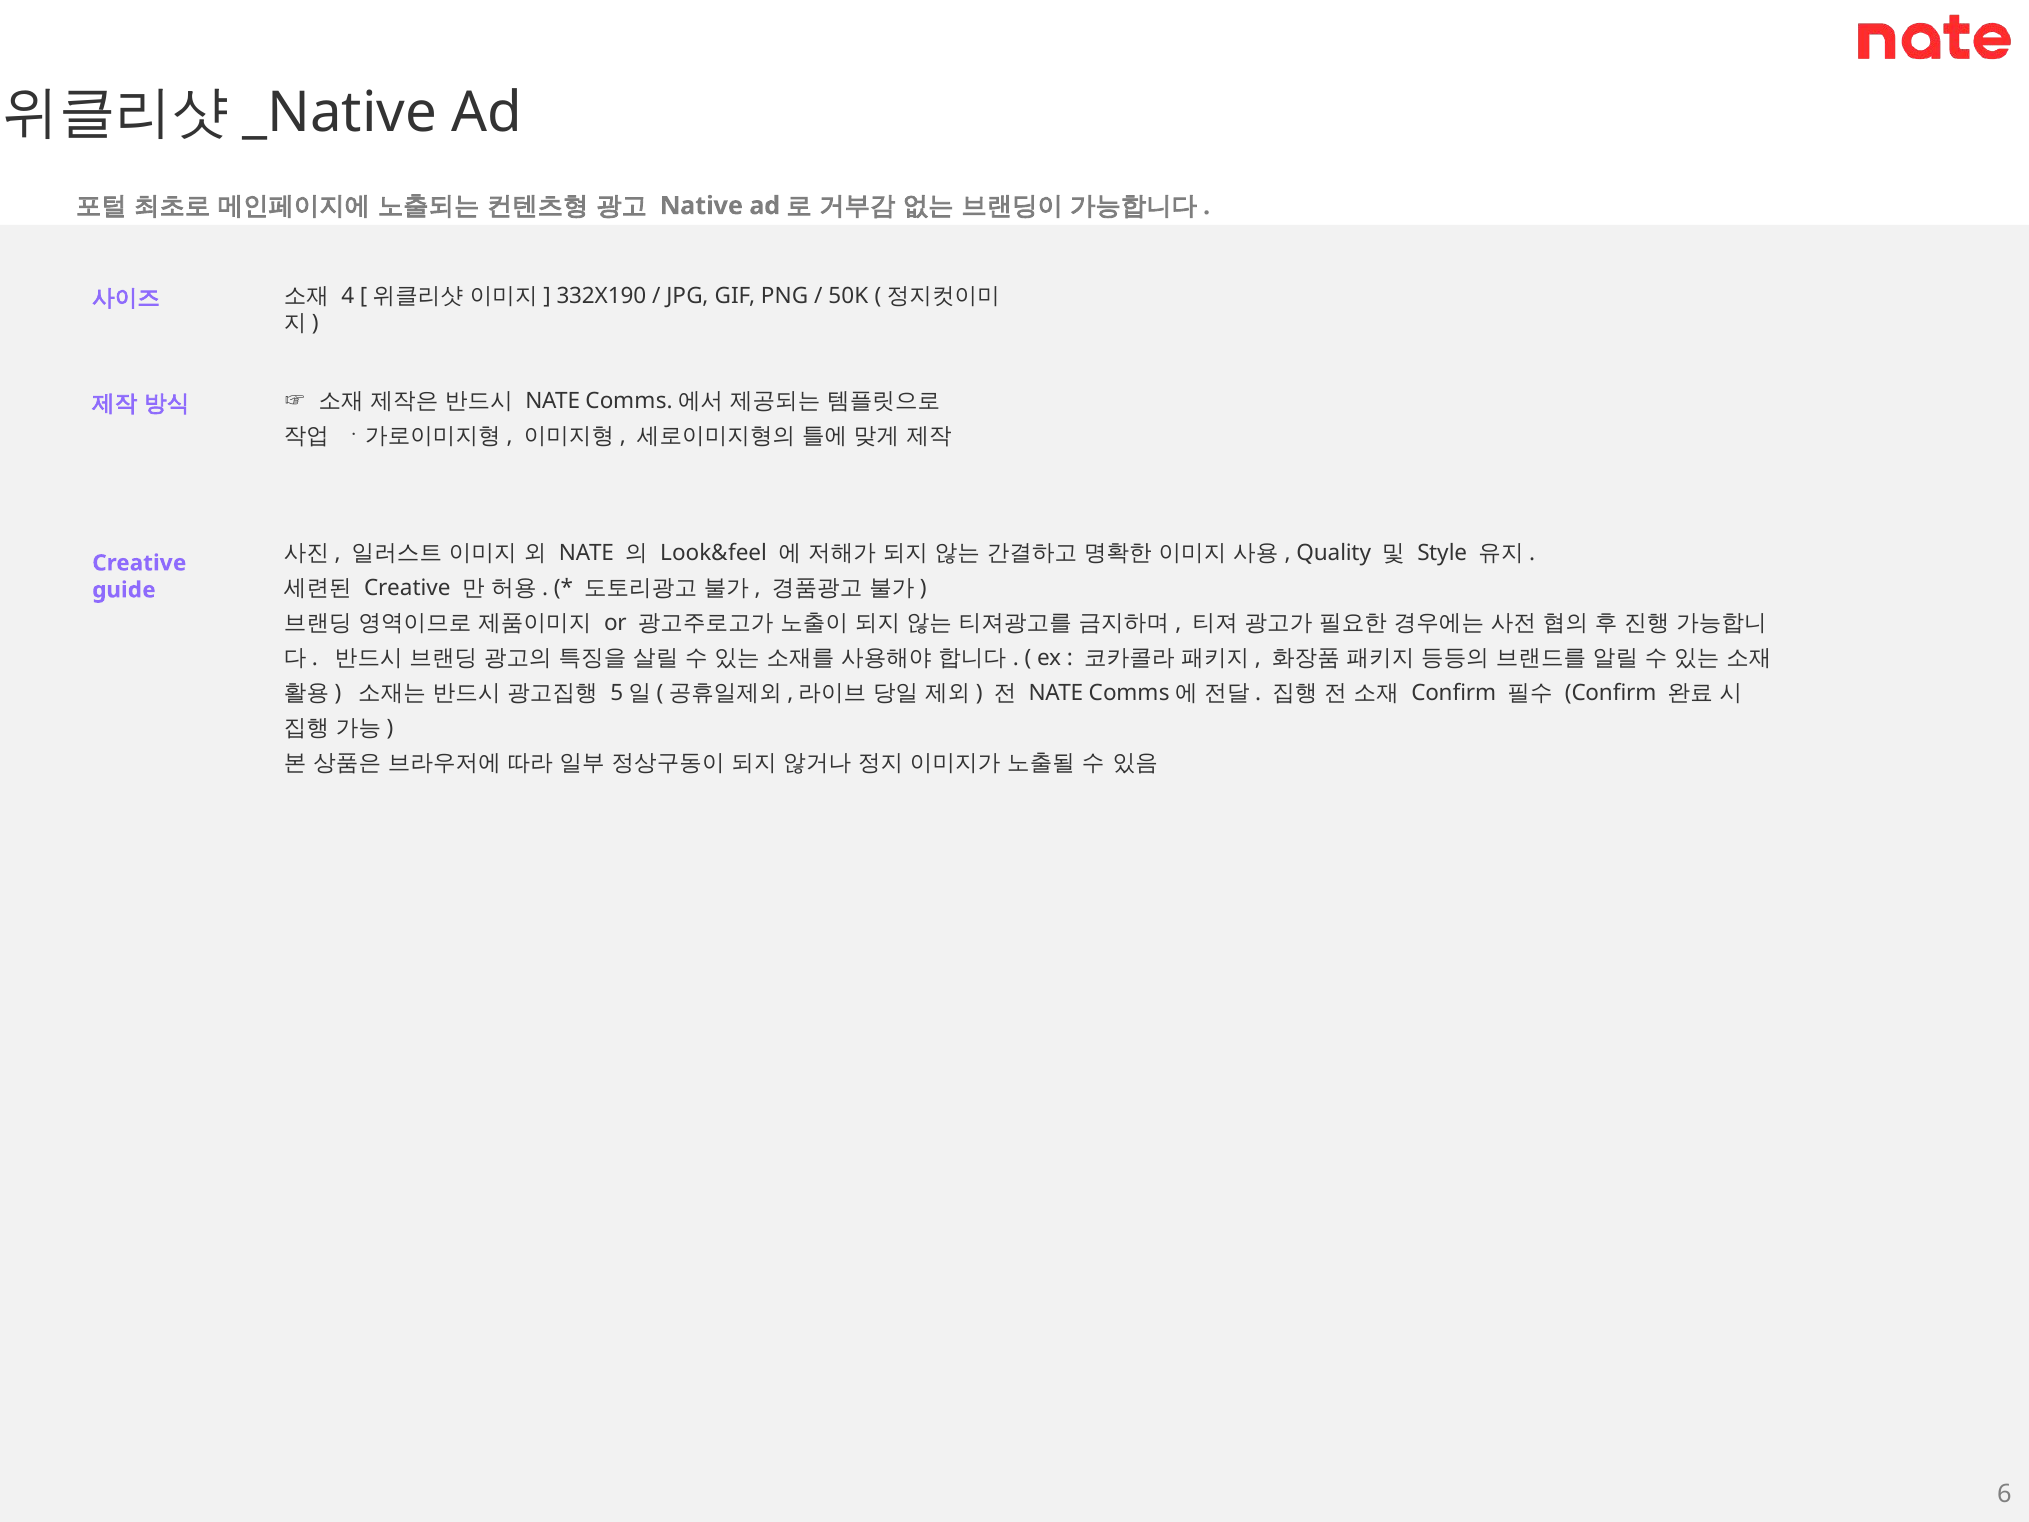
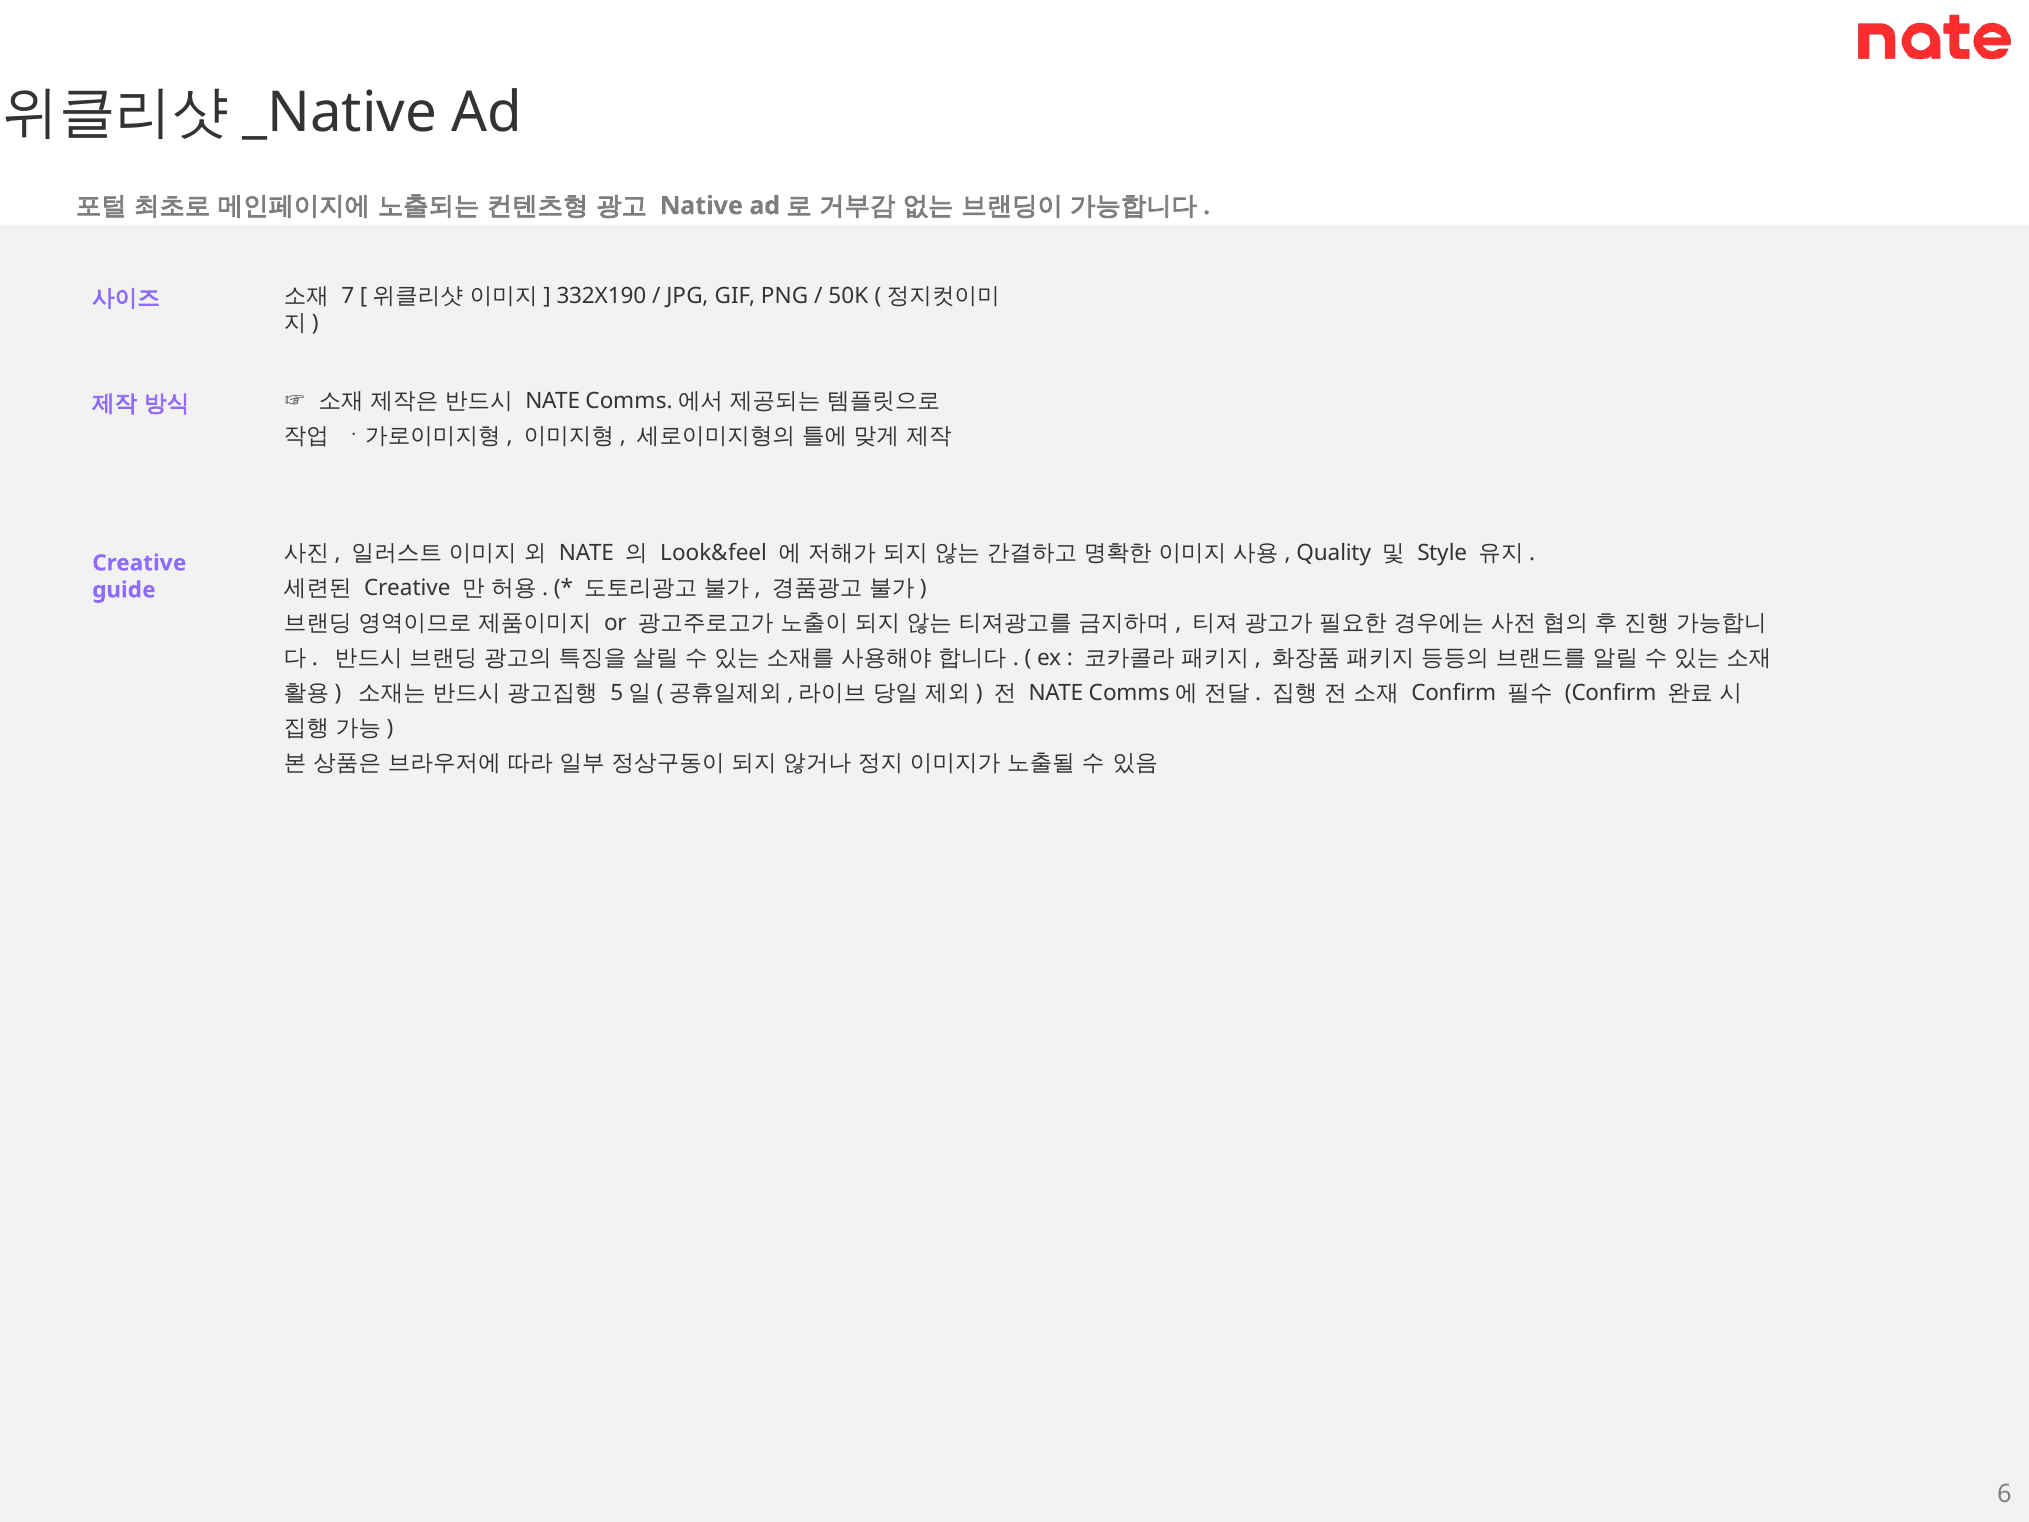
4: 4 -> 7
